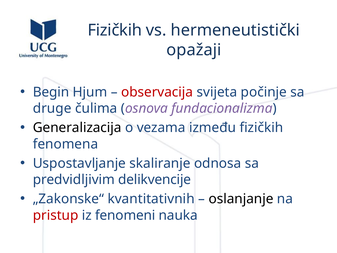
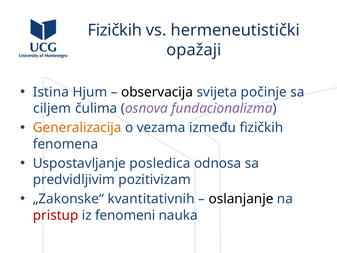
Begin: Begin -> Istina
observacija colour: red -> black
druge: druge -> ciljem
Generalizacija colour: black -> orange
skaliranje: skaliranje -> posledica
delikvencije: delikvencije -> pozitivizam
